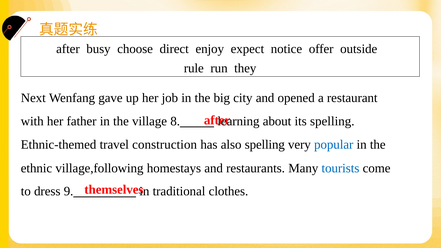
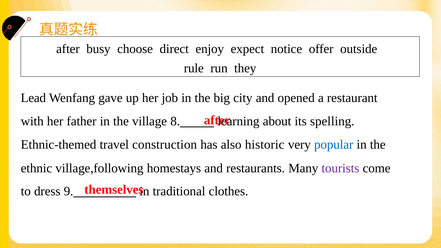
Next: Next -> Lead
also spelling: spelling -> historic
tourists colour: blue -> purple
